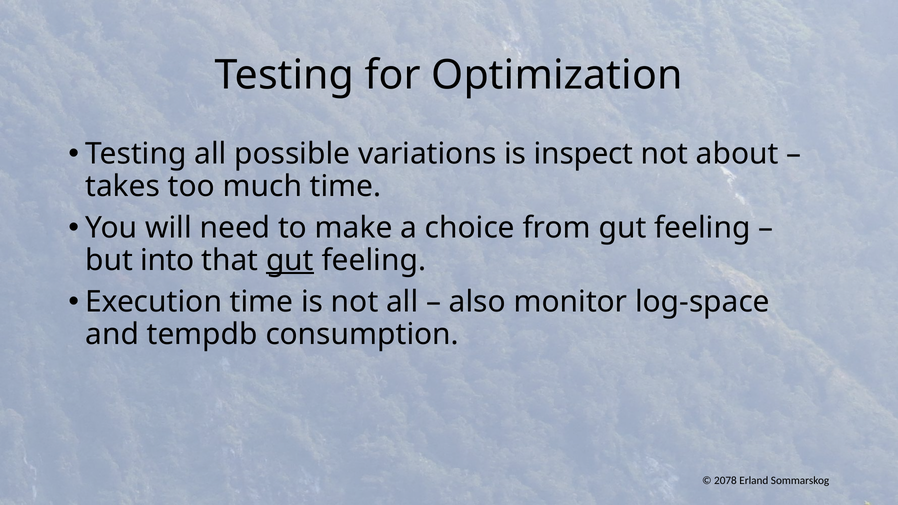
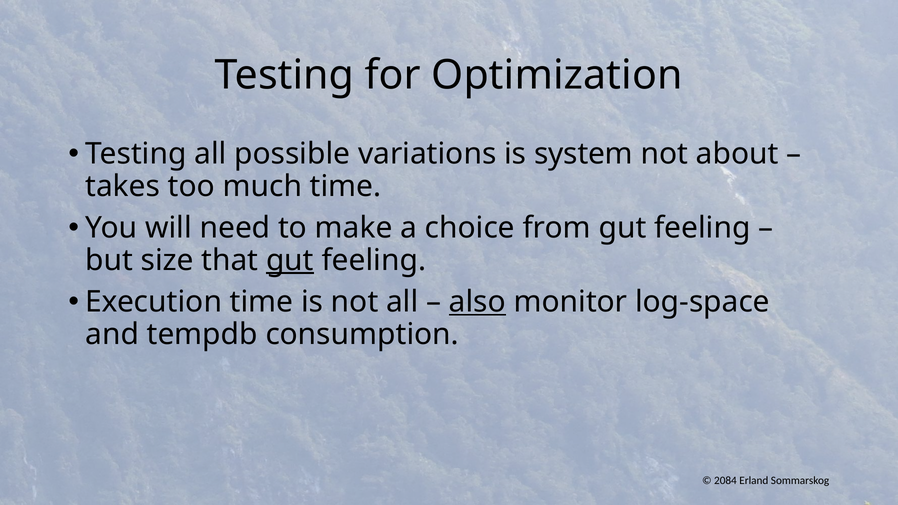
inspect: inspect -> system
into: into -> size
also underline: none -> present
2078: 2078 -> 2084
